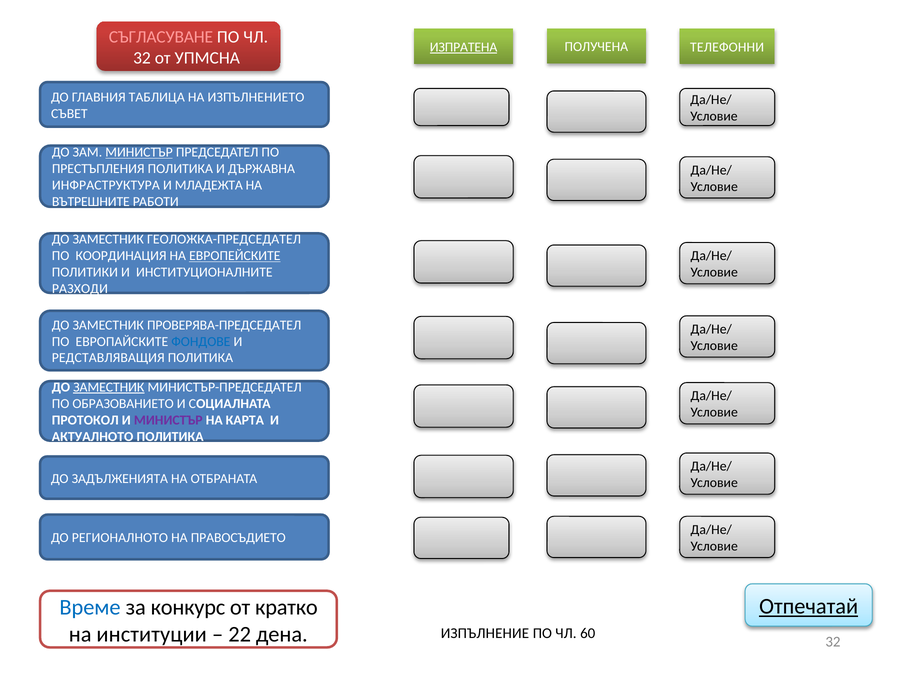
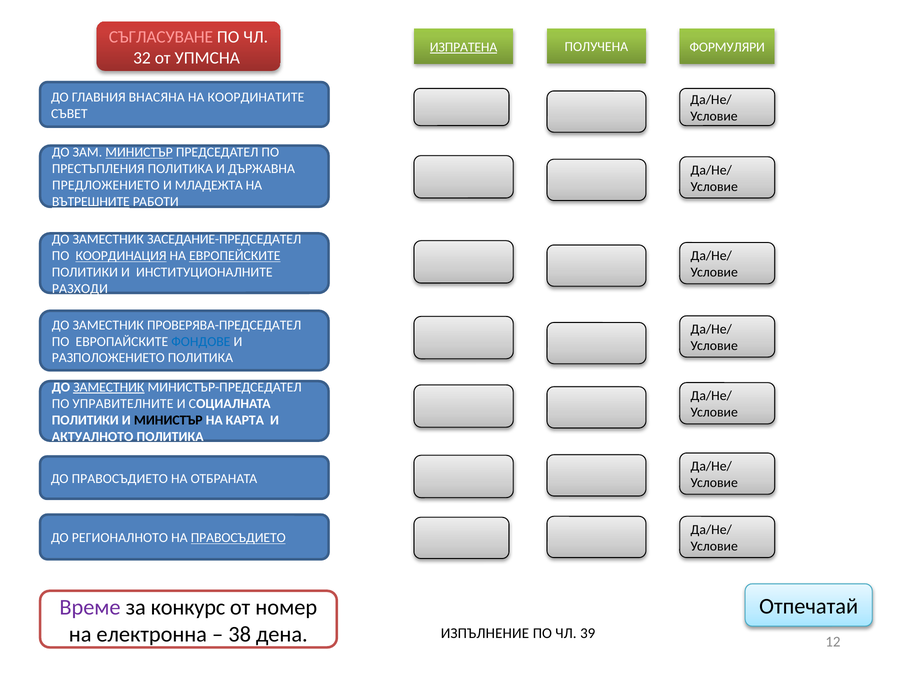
ТЕЛЕФОННИ: ТЕЛЕФОННИ -> ФОРМУЛЯРИ
ТАБЛИЦА: ТАБЛИЦА -> ВНАСЯНА
ИЗПЪЛНЕНИЕТО: ИЗПЪЛНЕНИЕТО -> КООРДИНАТИТЕ
ИНФРАСТРУКТУРА: ИНФРАСТРУКТУРА -> ПРЕДЛОЖЕНИЕТО
ВЪТРЕШНИТЕ underline: none -> present
ГЕОЛОЖКА-ПРЕДСЕДАТЕЛ: ГЕОЛОЖКА-ПРЕДСЕДАТЕЛ -> ЗАСЕДАНИЕ-ПРЕДСЕДАТЕЛ
КООРДИНАЦИЯ underline: none -> present
РЕДСТАВЛЯВАЩИЯ: РЕДСТАВЛЯВАЩИЯ -> РАЗПОЛОЖЕНИЕТО
ОБРАЗОВАНИЕТО: ОБРАЗОВАНИЕТО -> УПРАВИТЕЛНИТЕ
ПРОТОКОЛ at (85, 420): ПРОТОКОЛ -> ПОЛИТИКИ
МИНИСТЪР at (168, 420) colour: purple -> black
ДО ЗАДЪЛЖЕНИЯТА: ЗАДЪЛЖЕНИЯТА -> ПРАВОСЪДИЕТО
ПРАВОСЪДИЕТО at (238, 538) underline: none -> present
Отпечатай underline: present -> none
Време colour: blue -> purple
кратко: кратко -> номер
институции: институции -> електронна
22: 22 -> 38
дена 32: 32 -> 12
60: 60 -> 39
